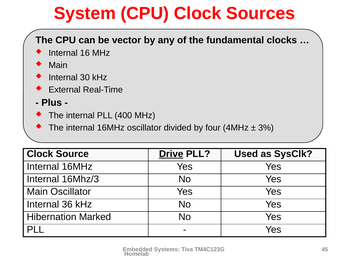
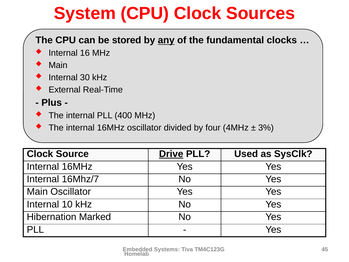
vector: vector -> stored
any underline: none -> present
16Mhz/3: 16Mhz/3 -> 16Mhz/7
36: 36 -> 10
